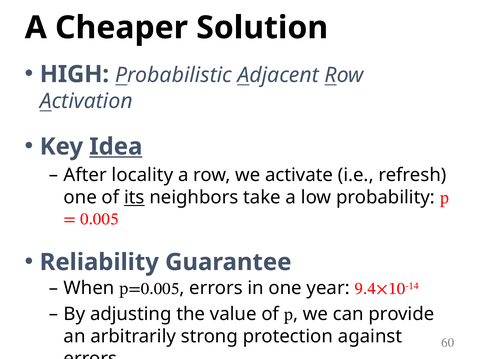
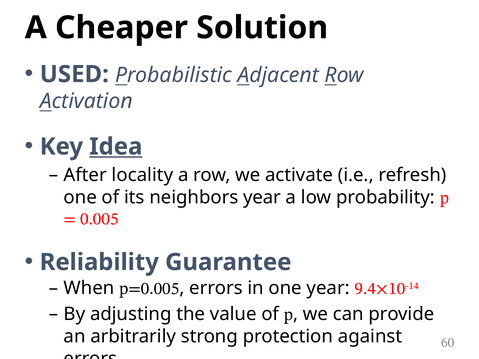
HIGH: HIGH -> USED
its underline: present -> none
neighbors take: take -> year
